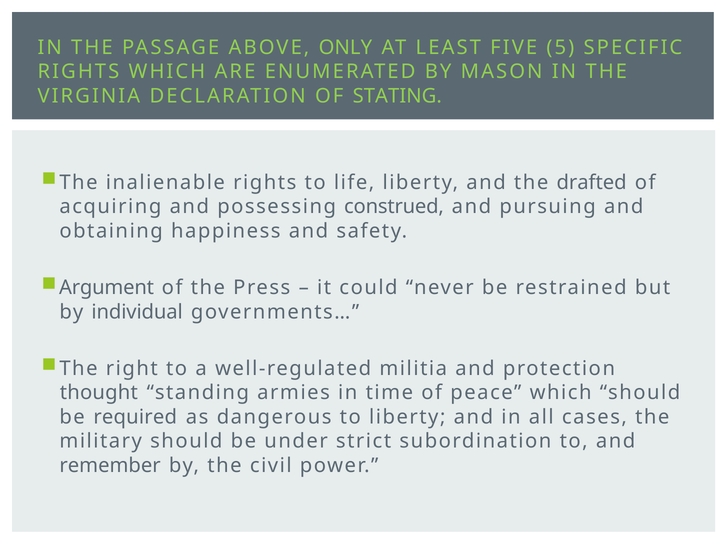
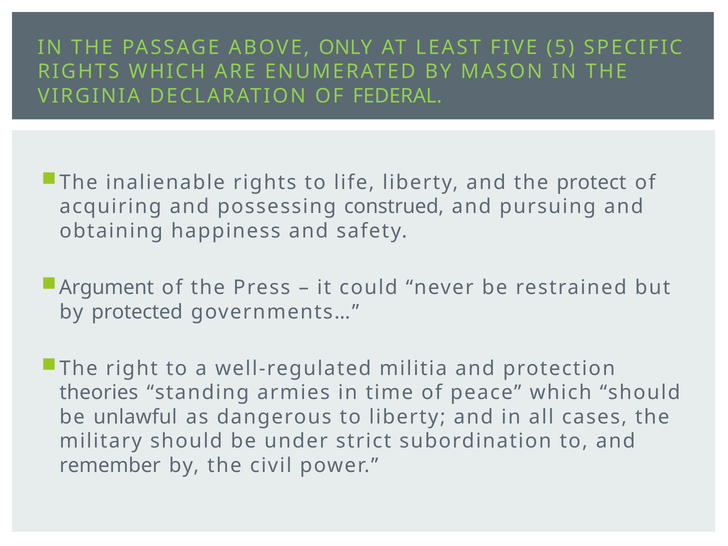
STATING: STATING -> FEDERAL
drafted: drafted -> protect
individual: individual -> protected
thought: thought -> theories
required: required -> unlawful
